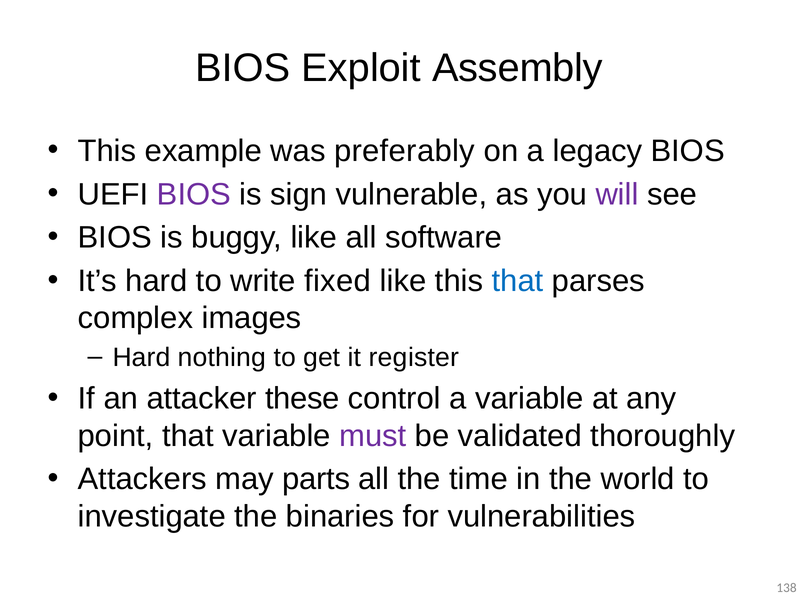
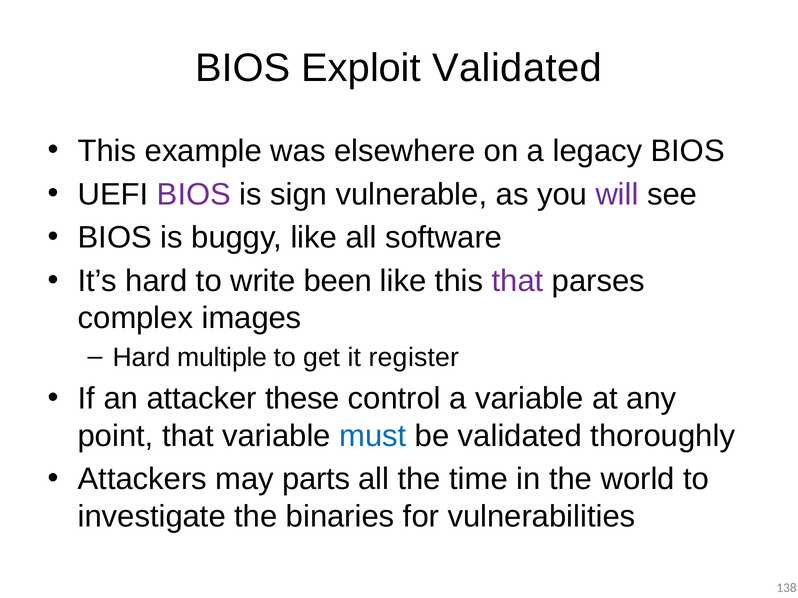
Exploit Assembly: Assembly -> Validated
preferably: preferably -> elsewhere
fixed: fixed -> been
that at (518, 281) colour: blue -> purple
nothing: nothing -> multiple
must colour: purple -> blue
